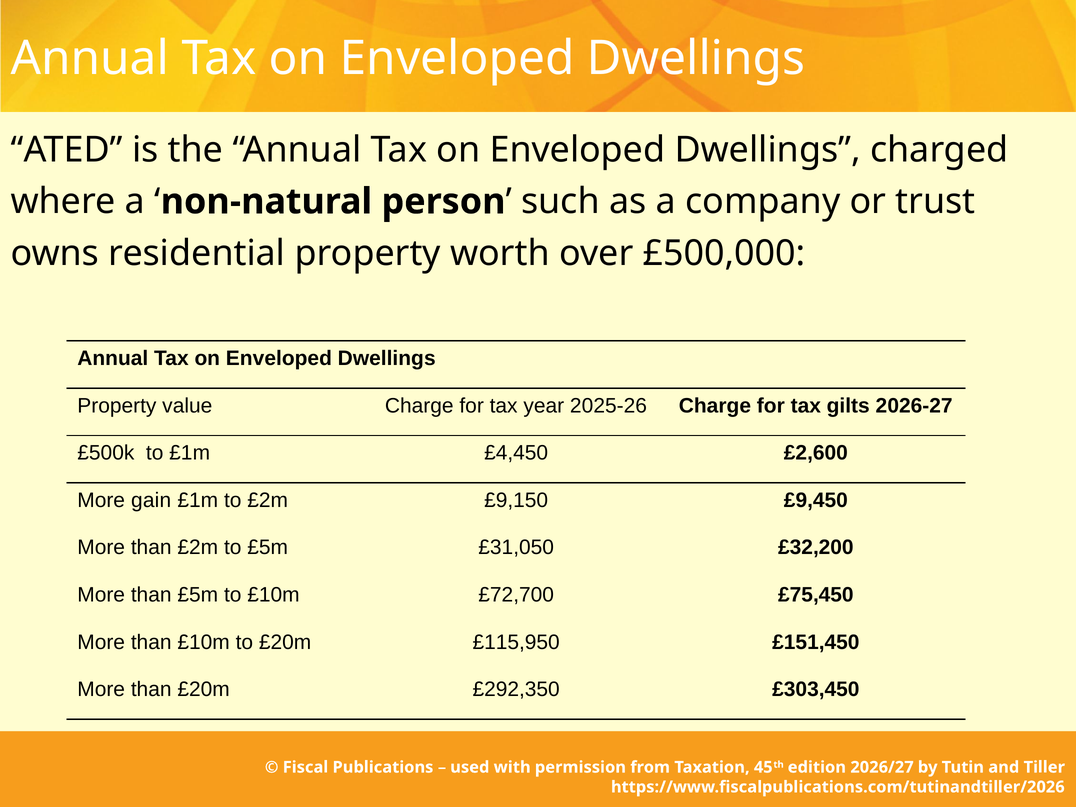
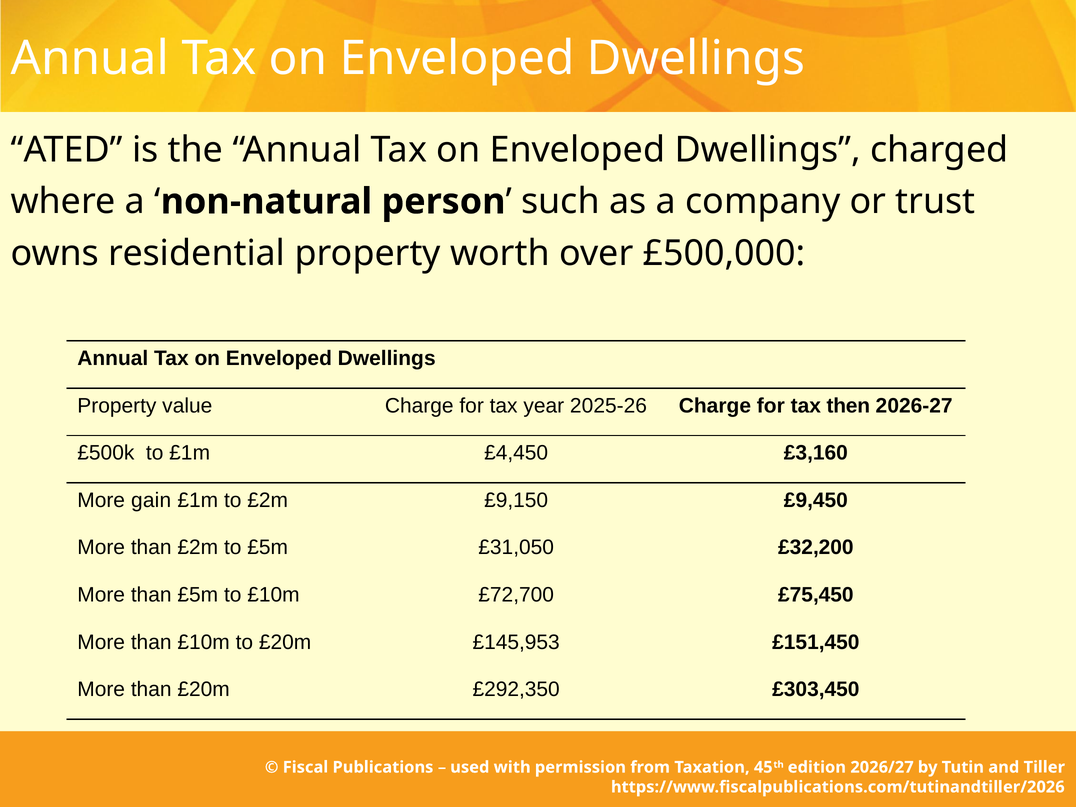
gilts: gilts -> then
£2,600: £2,600 -> £3,160
£115,950: £115,950 -> £145,953
